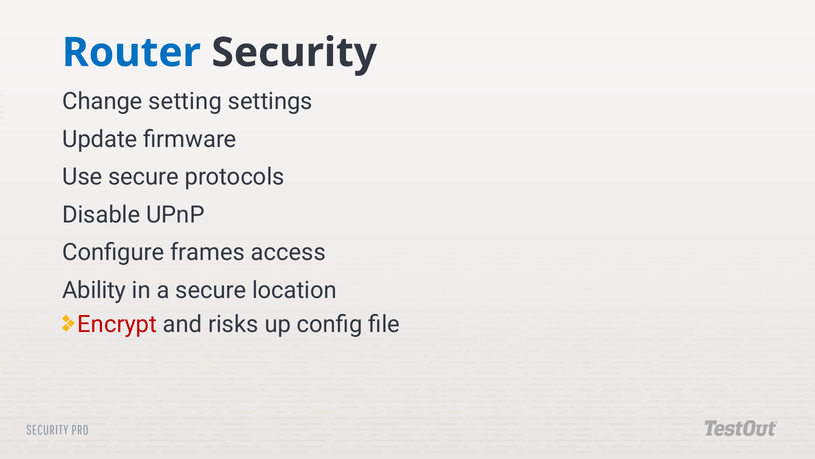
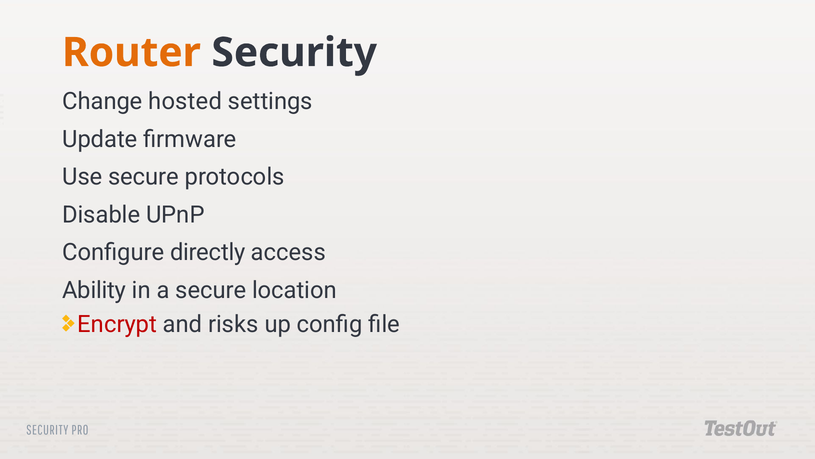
Router colour: blue -> orange
setting: setting -> hosted
frames: frames -> directly
